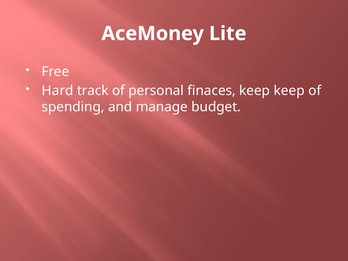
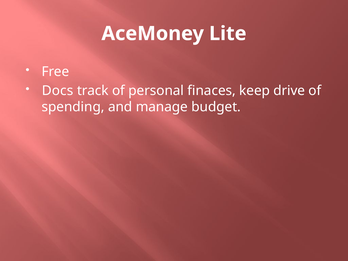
Hard: Hard -> Docs
keep keep: keep -> drive
